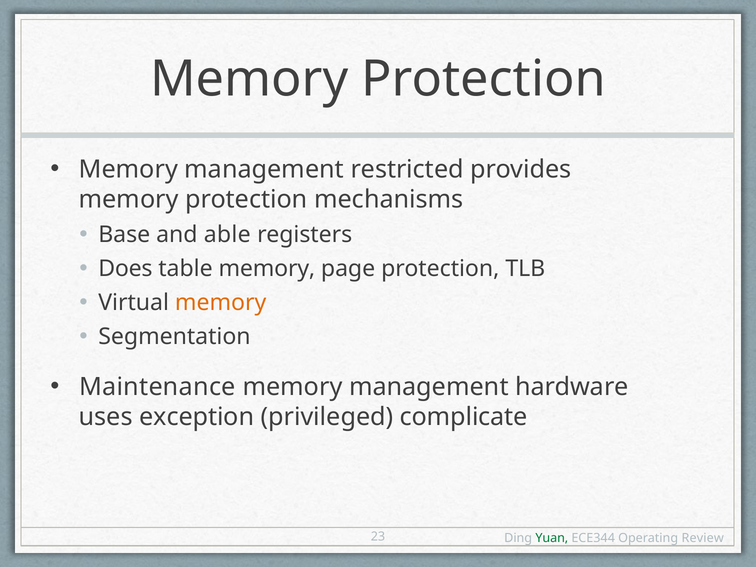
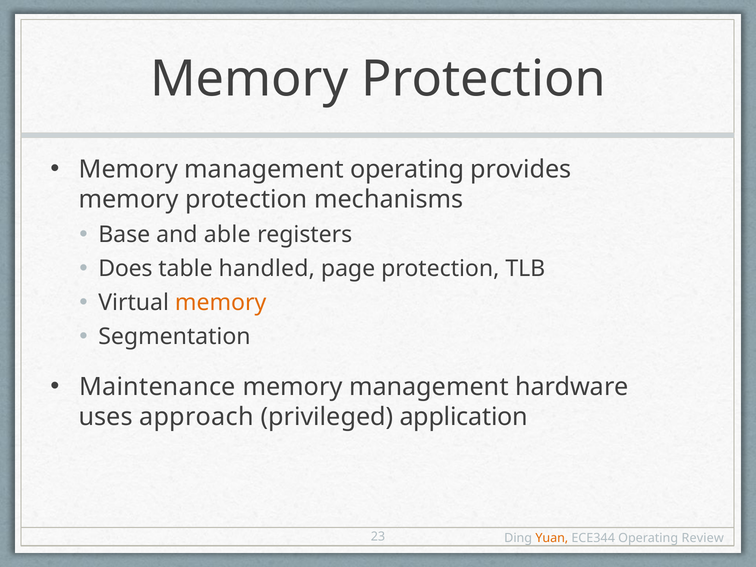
management restricted: restricted -> operating
table memory: memory -> handled
exception: exception -> approach
complicate: complicate -> application
Yuan colour: green -> orange
